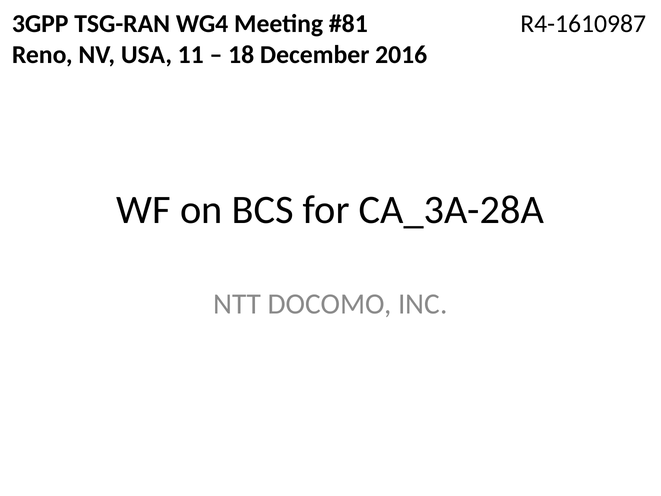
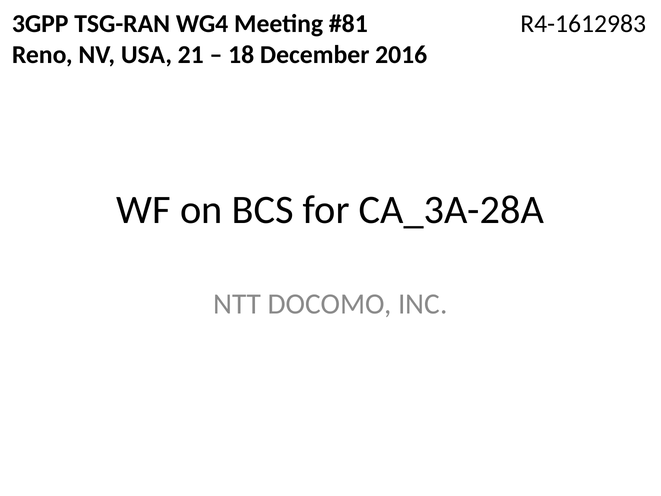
R4-1610987: R4-1610987 -> R4-1612983
11: 11 -> 21
